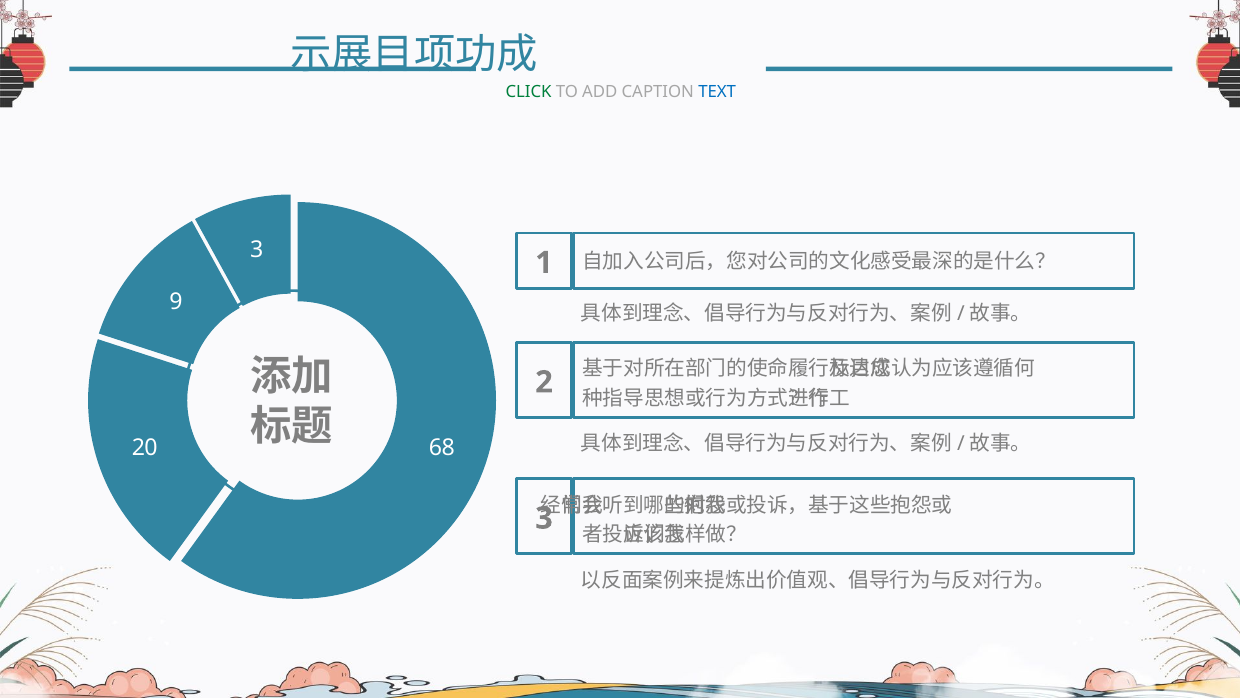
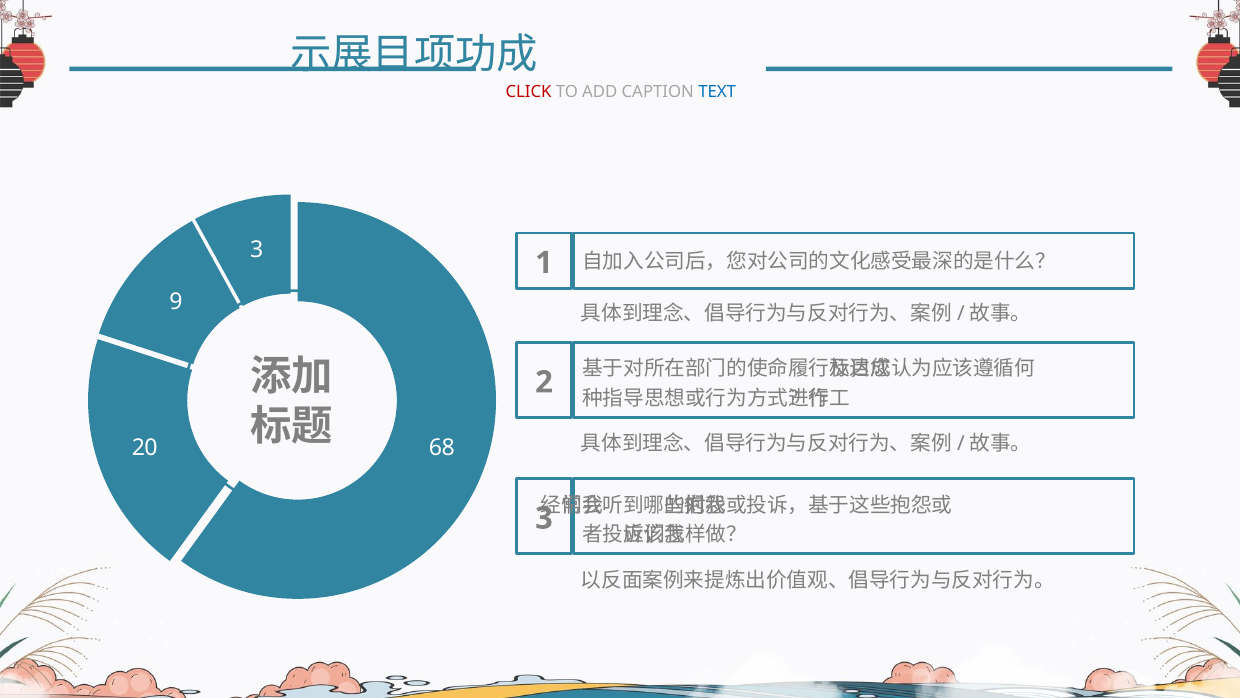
CLICK colour: green -> red
